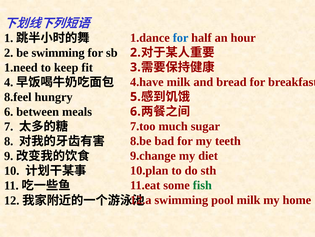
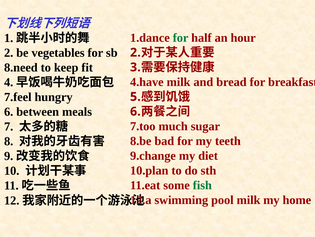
for at (181, 38) colour: blue -> green
be swimming: swimming -> vegetables
1.need: 1.need -> 8.need
8.feel: 8.feel -> 7.feel
